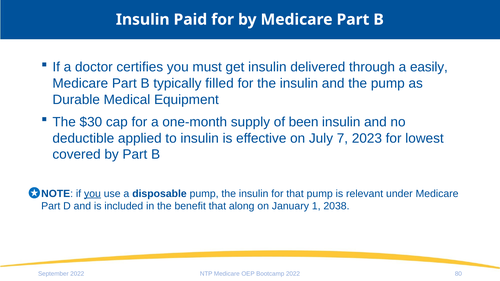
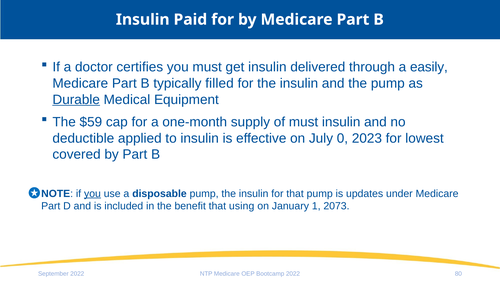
Durable underline: none -> present
$30: $30 -> $59
of been: been -> must
7: 7 -> 0
relevant: relevant -> updates
along: along -> using
2038: 2038 -> 2073
